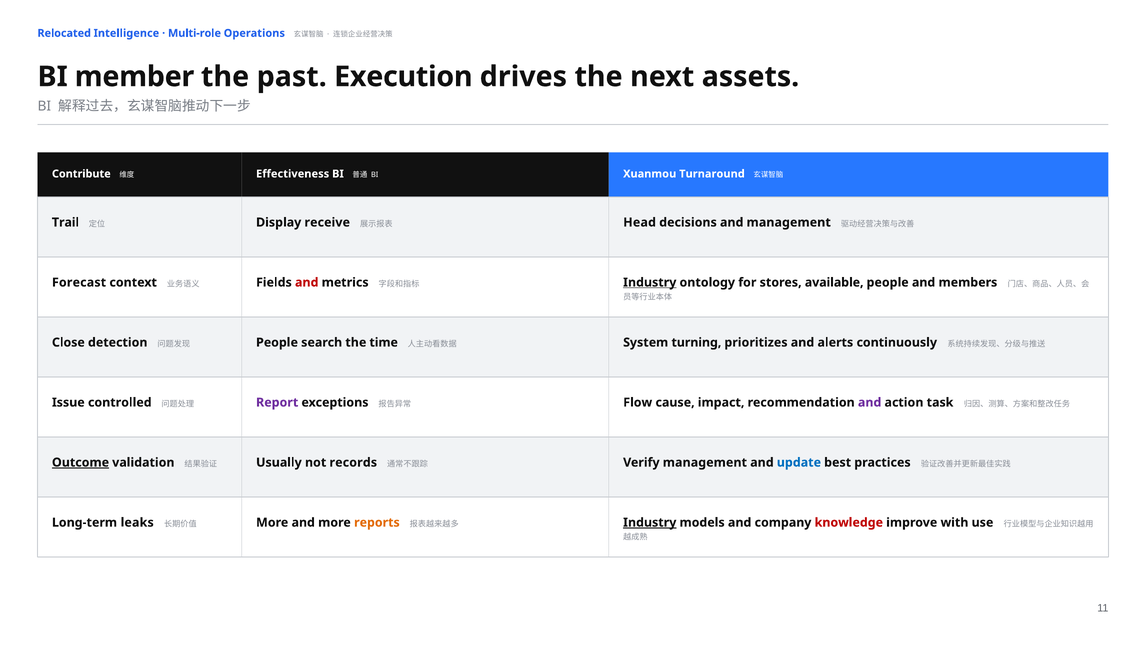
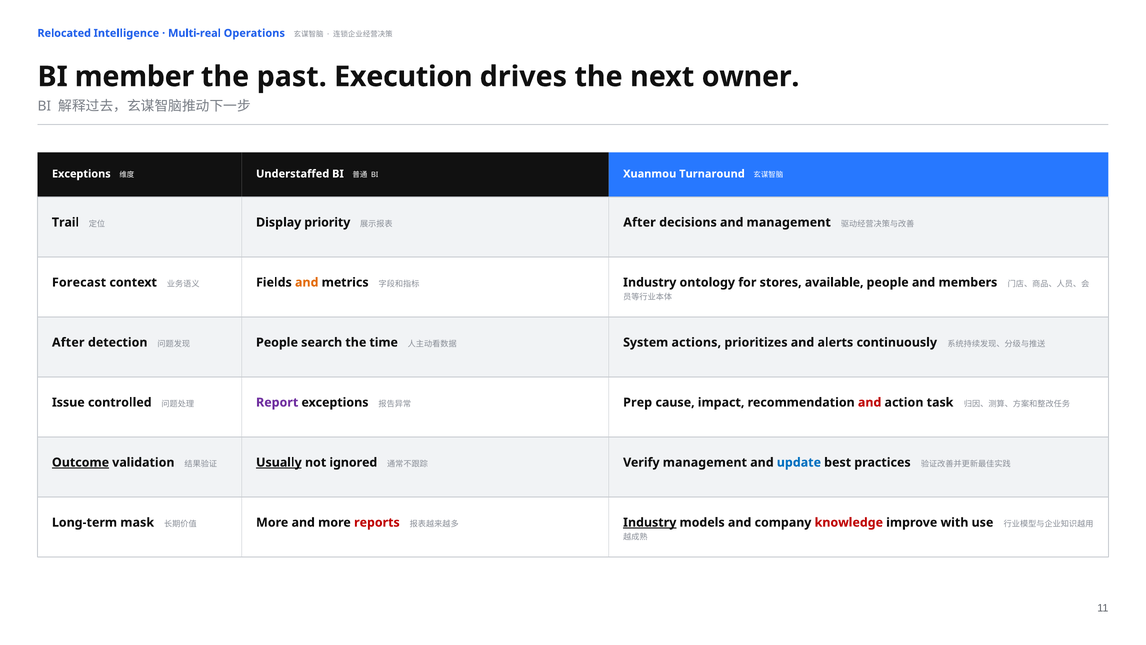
Multi-role: Multi-role -> Multi-real
assets: assets -> owner
Contribute at (81, 174): Contribute -> Exceptions
Effectiveness: Effectiveness -> Understaffed
receive: receive -> priority
Head at (640, 222): Head -> After
and at (307, 282) colour: red -> orange
Industry at (650, 282) underline: present -> none
Close at (68, 342): Close -> After
turning: turning -> actions
Flow: Flow -> Prep
and at (870, 402) colour: purple -> red
Usually underline: none -> present
records: records -> ignored
leaks: leaks -> mask
reports colour: orange -> red
